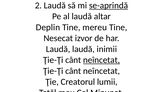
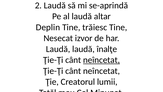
se-aprindă underline: present -> none
mereu: mereu -> trăiesc
inimii: inimii -> înalţe
